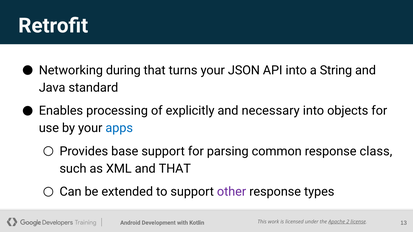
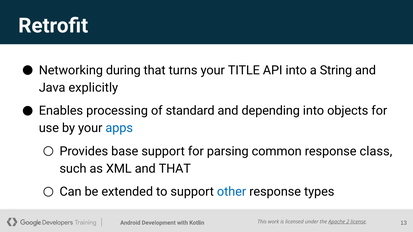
JSON: JSON -> TITLE
standard: standard -> explicitly
explicitly: explicitly -> standard
necessary: necessary -> depending
other colour: purple -> blue
